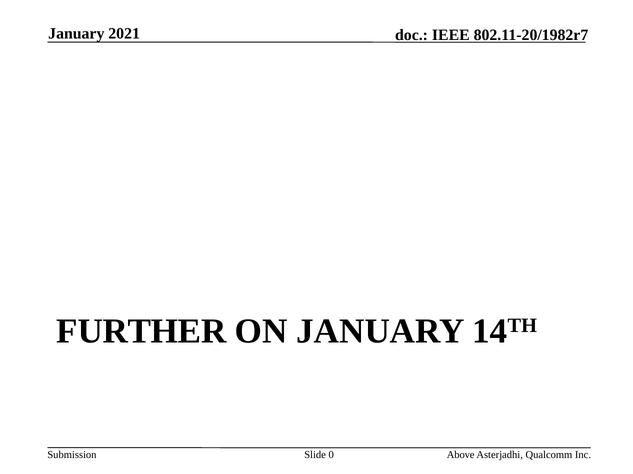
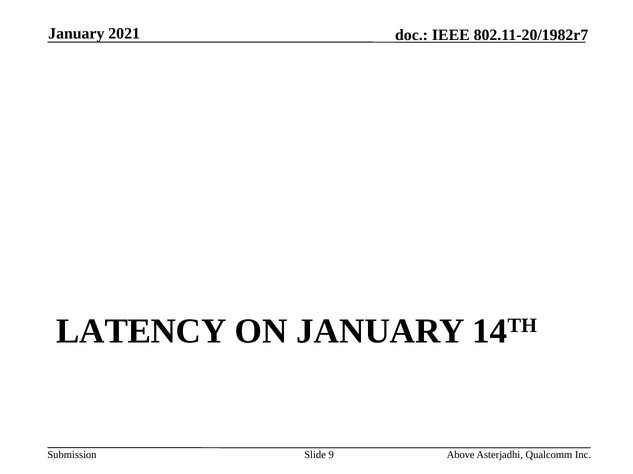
FURTHER: FURTHER -> LATENCY
0: 0 -> 9
